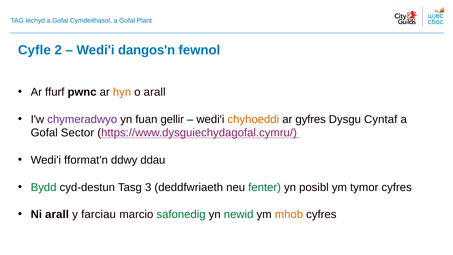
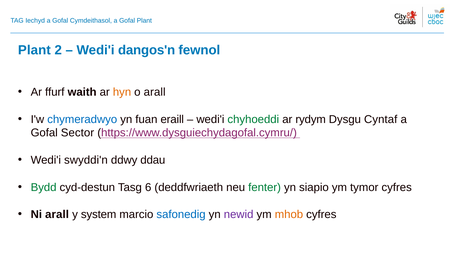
Cyfle at (34, 50): Cyfle -> Plant
pwnc: pwnc -> waith
chymeradwyo colour: purple -> blue
gellir: gellir -> eraill
chyhoeddi colour: orange -> green
gyfres: gyfres -> rydym
fformat'n: fformat'n -> swyddi'n
3: 3 -> 6
posibl: posibl -> siapio
farciau: farciau -> system
safonedig colour: green -> blue
newid colour: green -> purple
